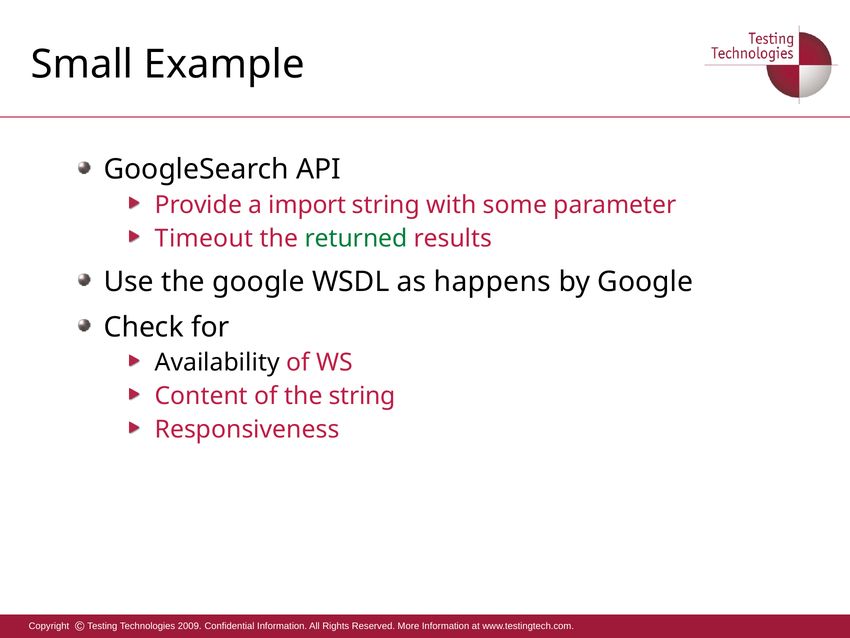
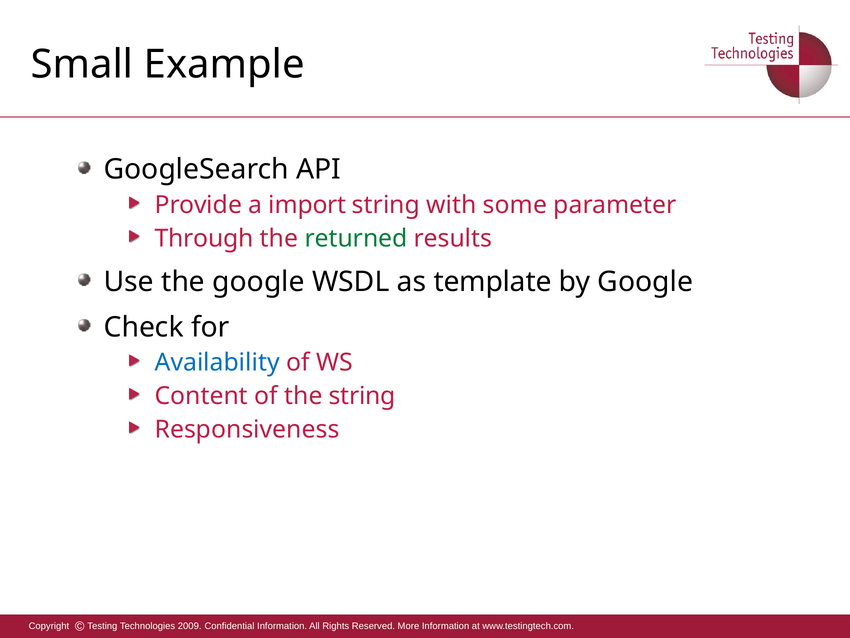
Timeout: Timeout -> Through
happens: happens -> template
Availability colour: black -> blue
